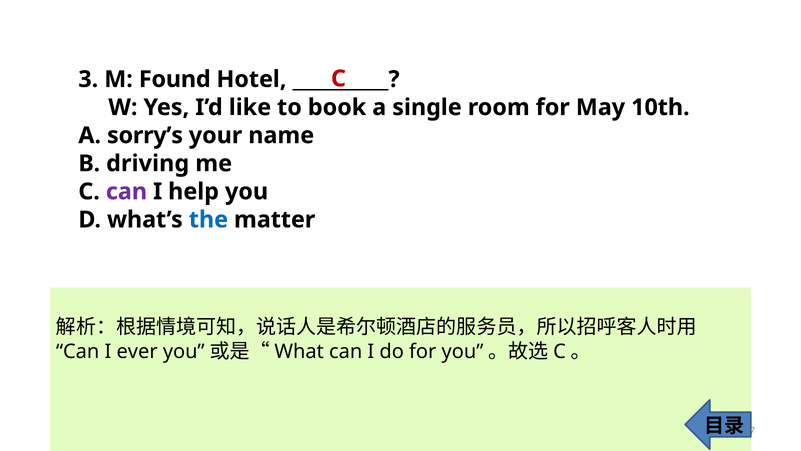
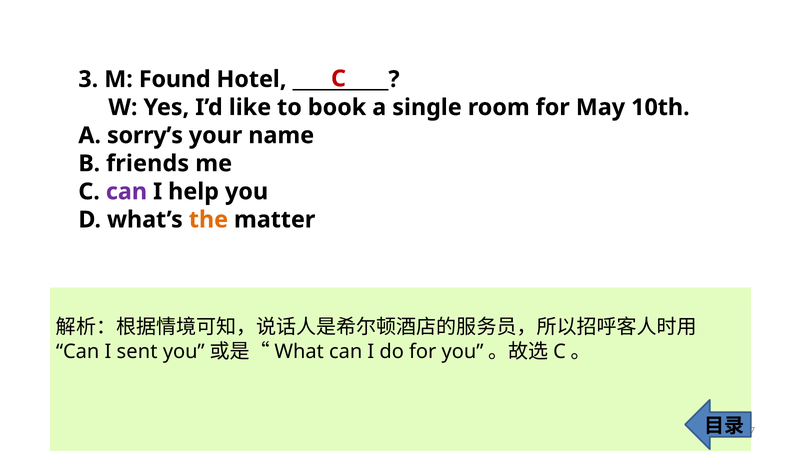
driving: driving -> friends
the colour: blue -> orange
ever: ever -> sent
